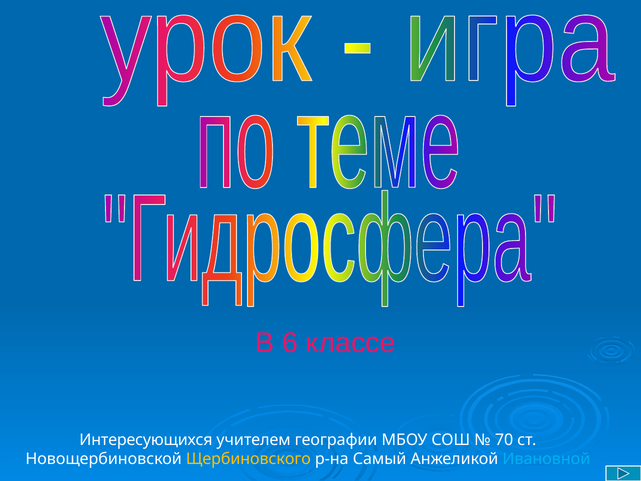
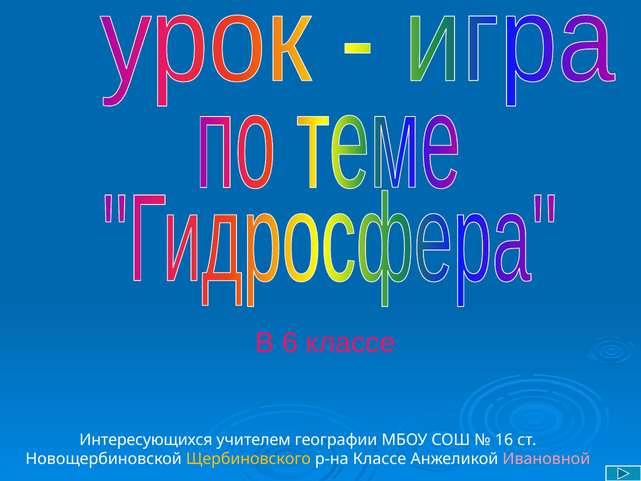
70: 70 -> 16
р-на Самый: Самый -> Классе
Ивановной colour: light blue -> pink
